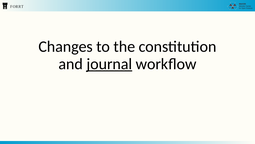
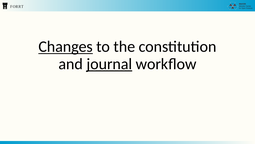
Changes underline: none -> present
